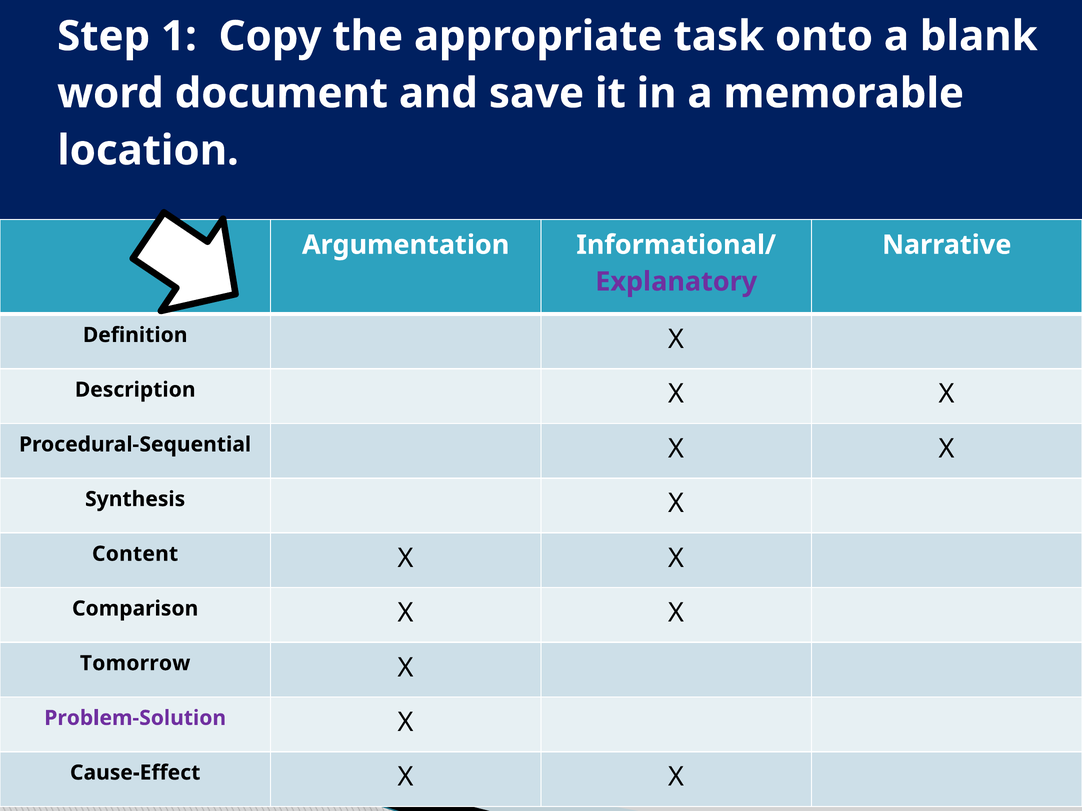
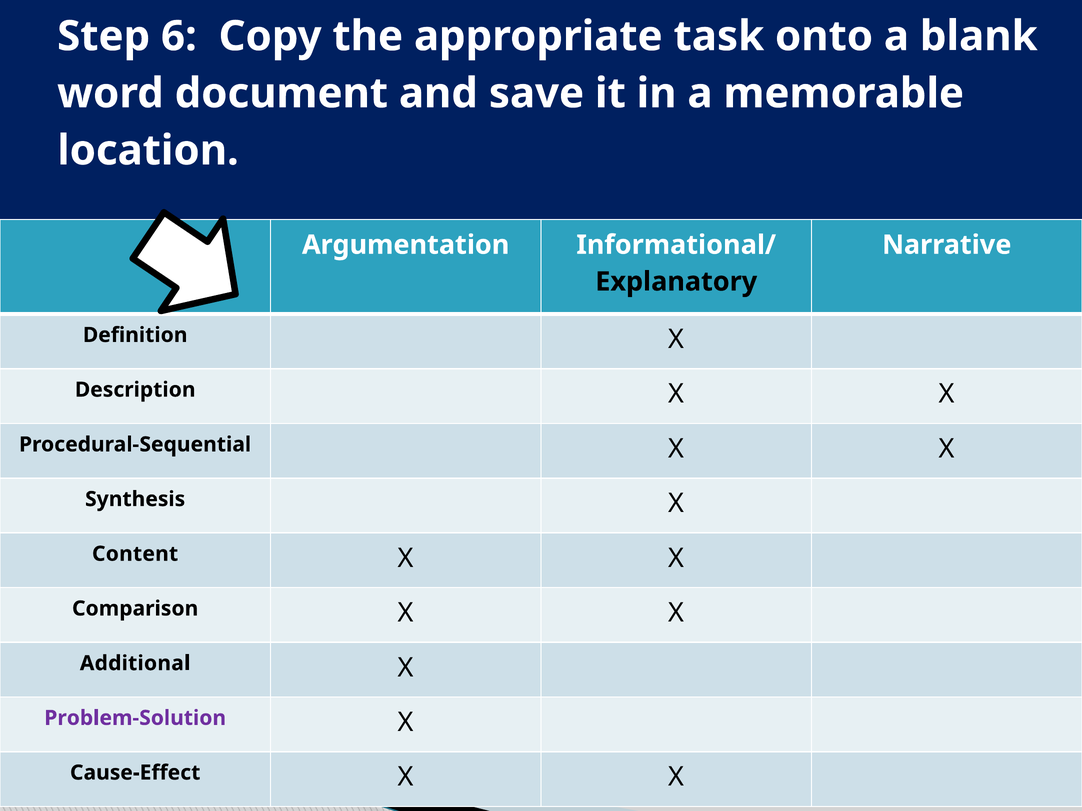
1: 1 -> 6
Explanatory colour: purple -> black
Tomorrow: Tomorrow -> Additional
